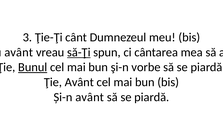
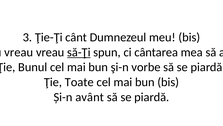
avânt at (19, 52): avânt -> vreau
Bunul underline: present -> none
Ţie Avânt: Avânt -> Toate
